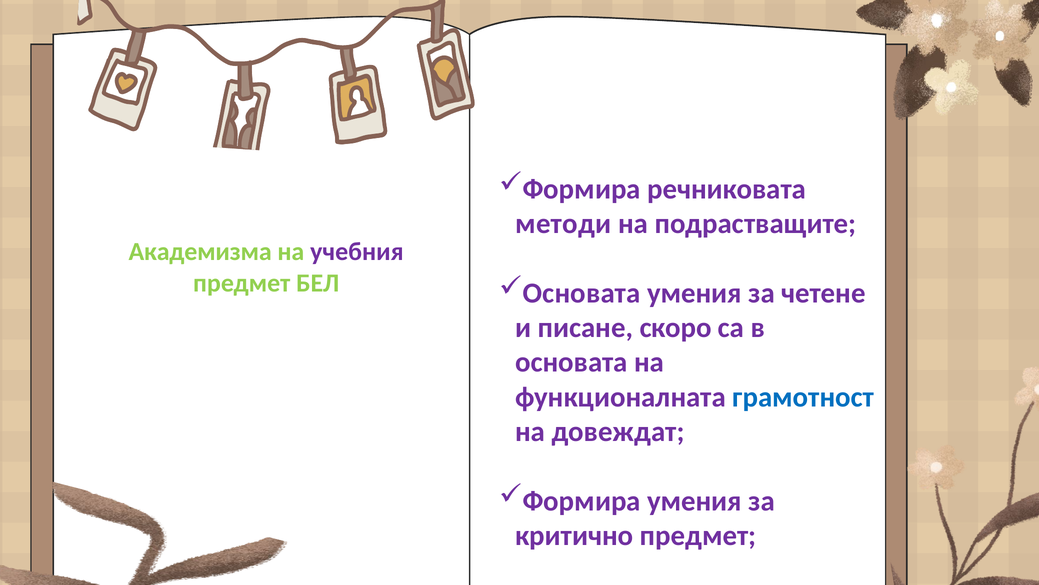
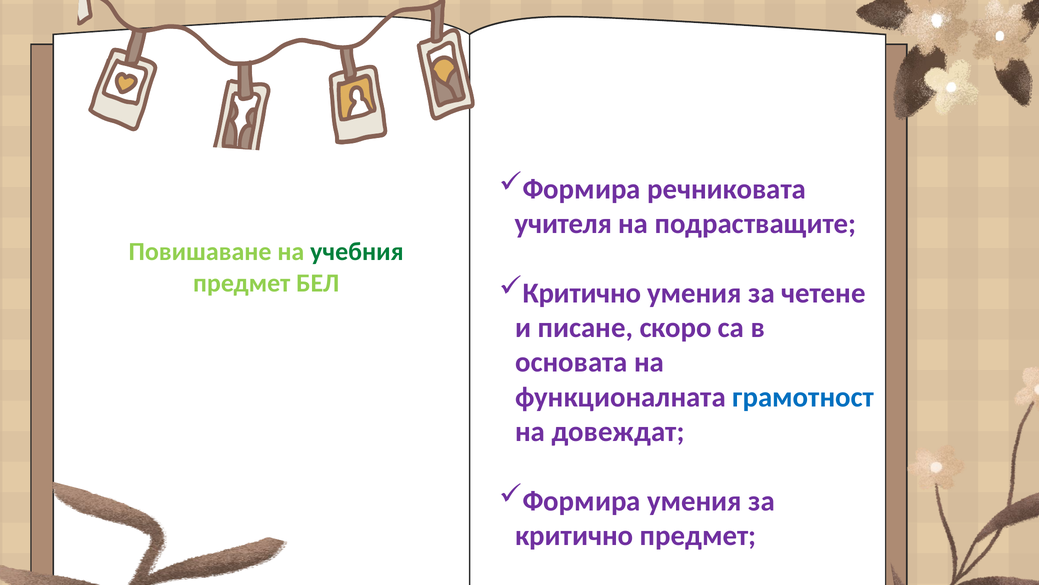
методи: методи -> учителя
Академизма: Академизма -> Повишаване
учебния colour: purple -> green
Основата at (582, 293): Основата -> Критично
